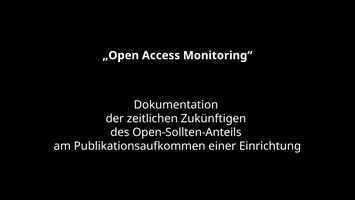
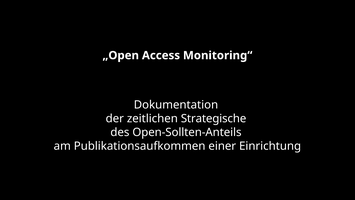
Zukünftigen: Zukünftigen -> Strategische
